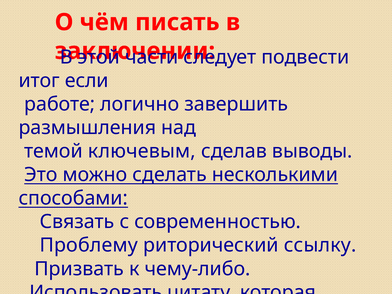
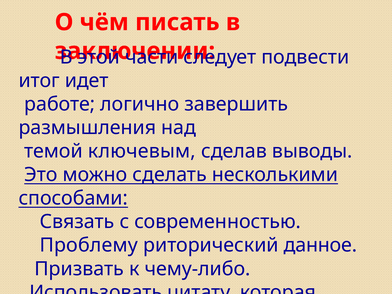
если: если -> идет
ссылку: ссылку -> данное
